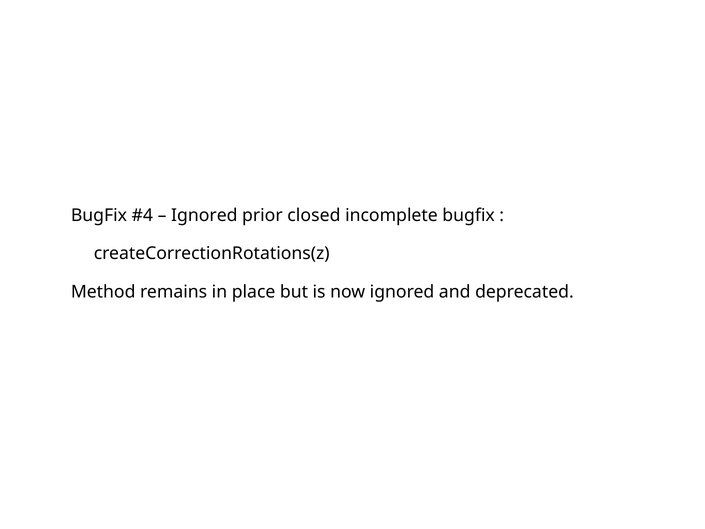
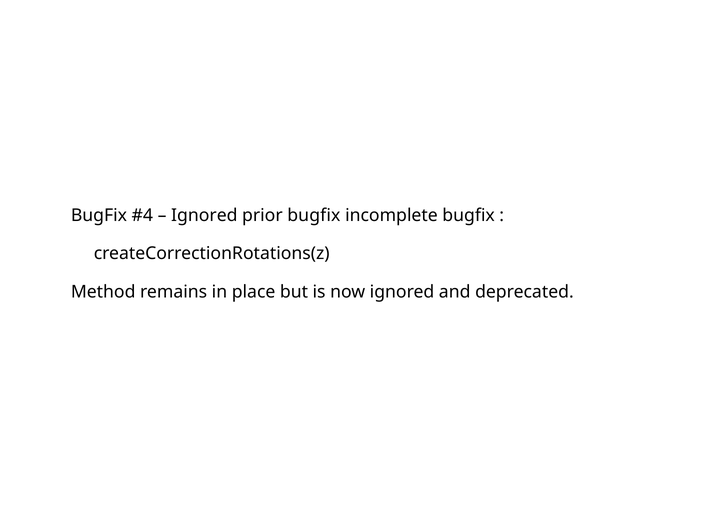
prior closed: closed -> bugfix
